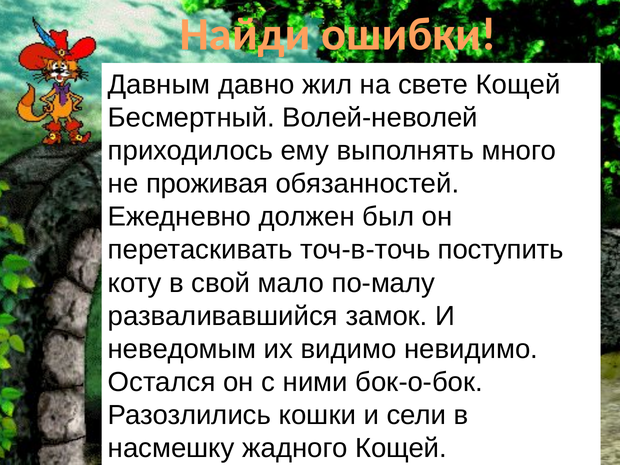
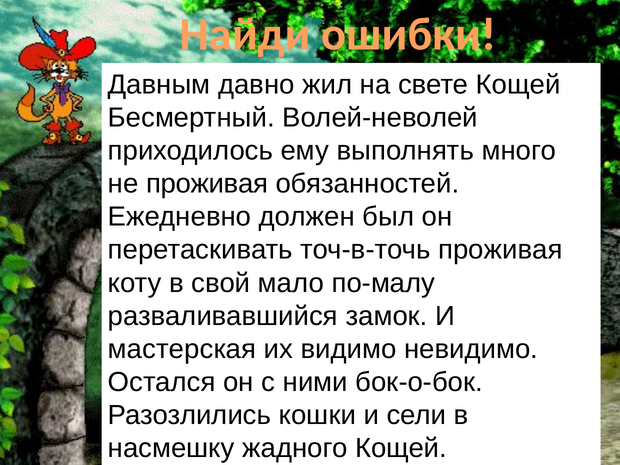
точ-в-точь поступить: поступить -> проживая
неведомым: неведомым -> мастерская
